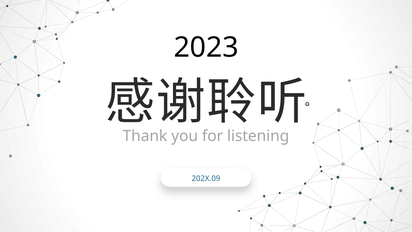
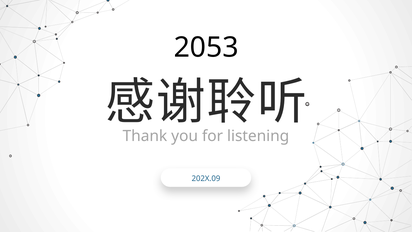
2023: 2023 -> 2053
